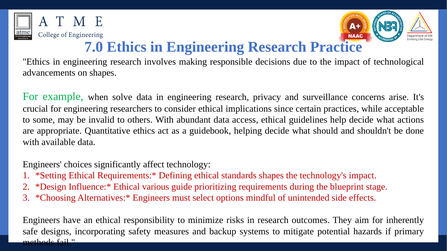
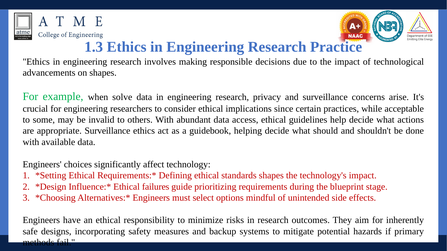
7.0: 7.0 -> 1.3
appropriate Quantitative: Quantitative -> Surveillance
various: various -> failures
